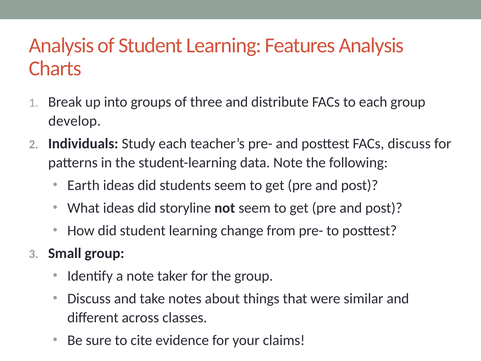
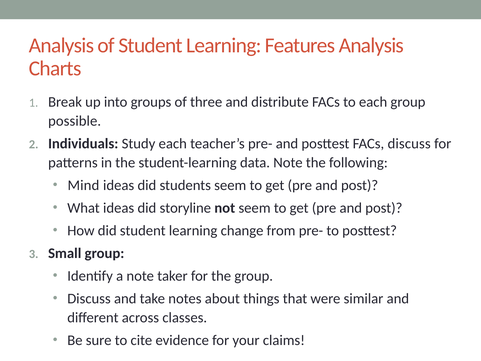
develop: develop -> possible
Earth: Earth -> Mind
